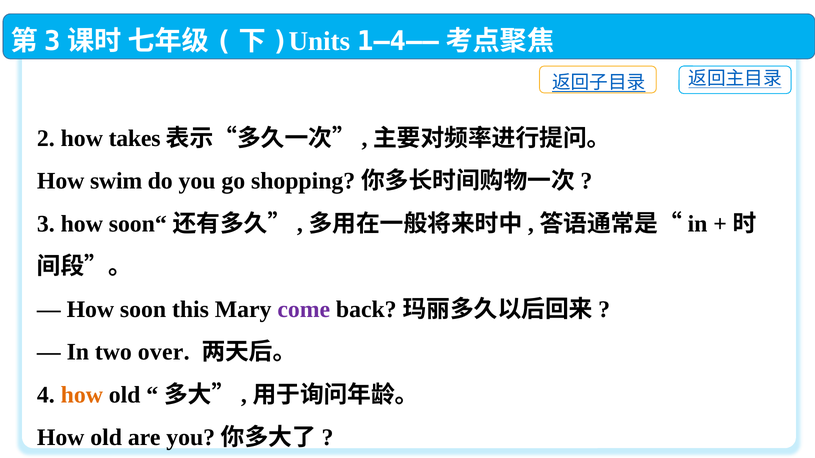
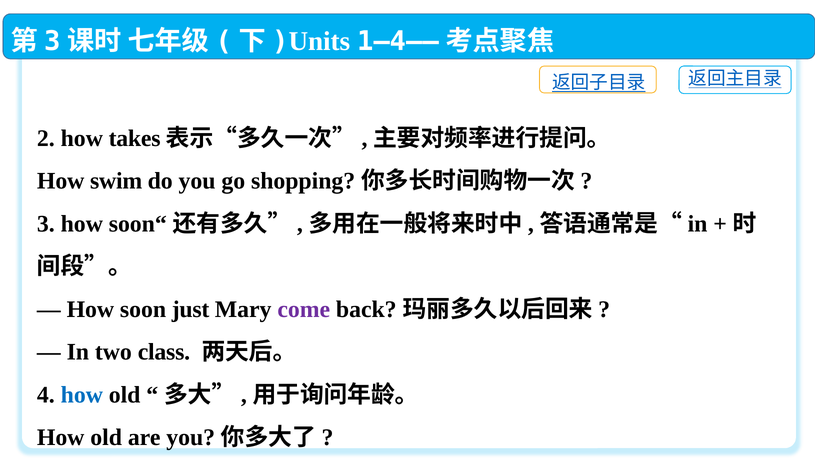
this: this -> just
over: over -> class
how at (82, 395) colour: orange -> blue
